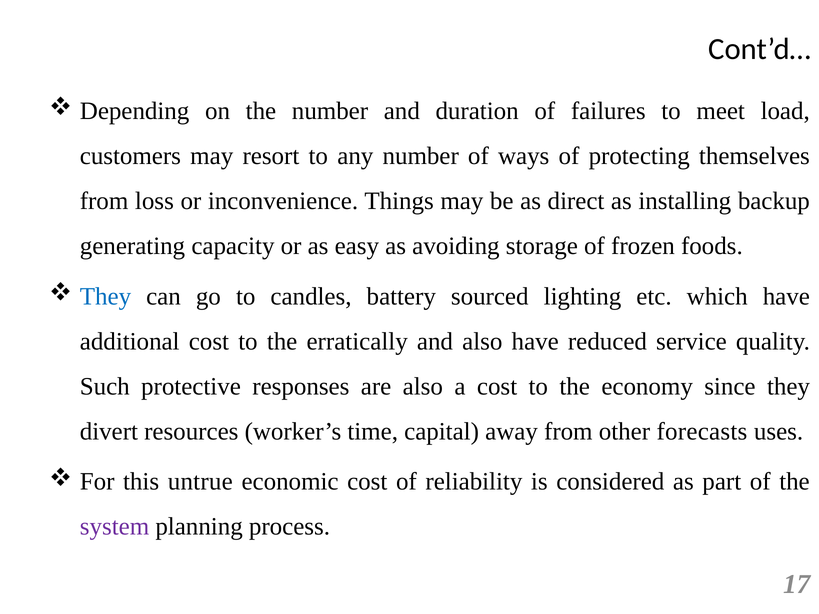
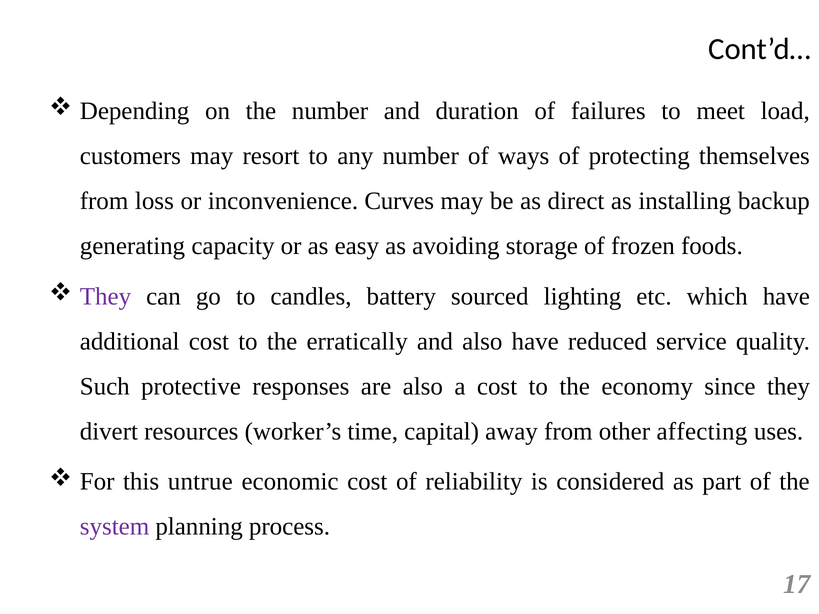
Things: Things -> Curves
They at (106, 296) colour: blue -> purple
forecasts: forecasts -> affecting
